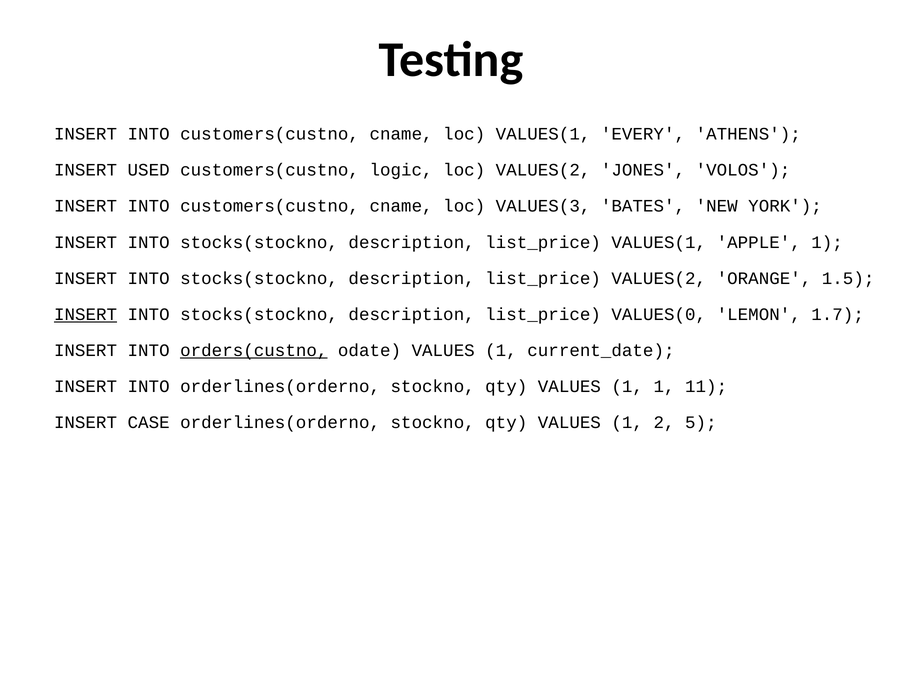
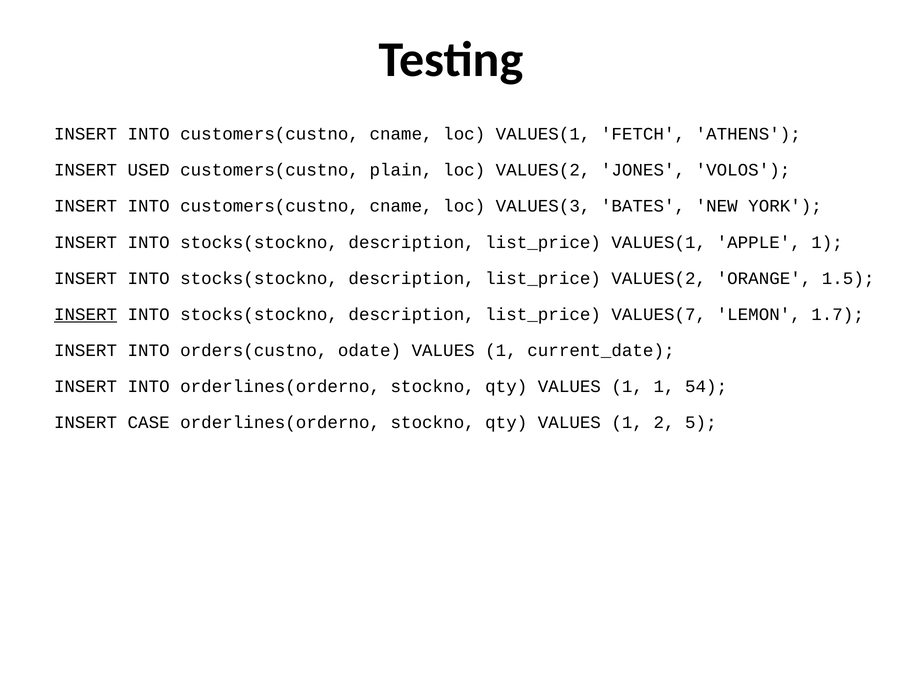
EVERY: EVERY -> FETCH
logic: logic -> plain
VALUES(0: VALUES(0 -> VALUES(7
orders(custno underline: present -> none
11: 11 -> 54
